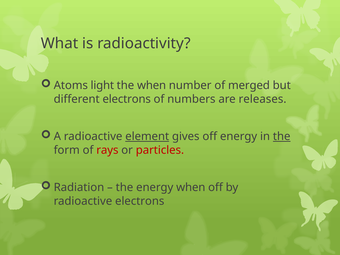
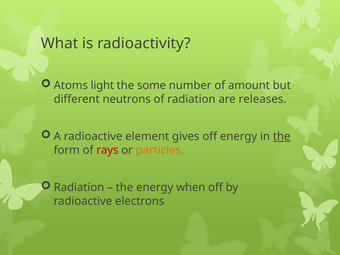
the when: when -> some
merged: merged -> amount
different electrons: electrons -> neutrons
of numbers: numbers -> radiation
element underline: present -> none
particles colour: red -> orange
